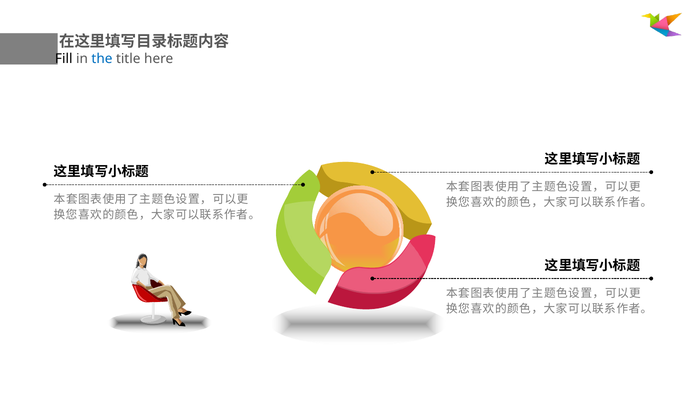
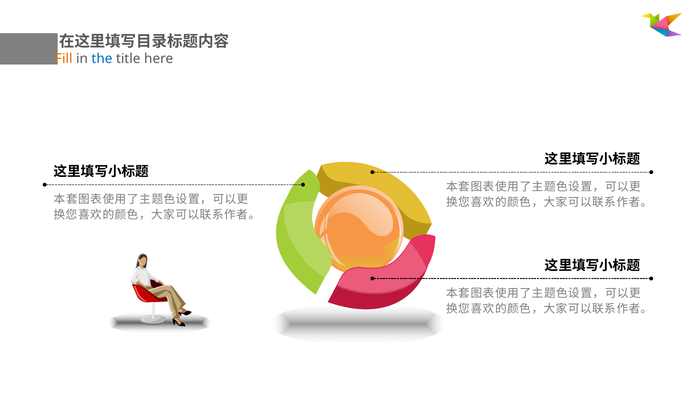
Fill colour: black -> orange
